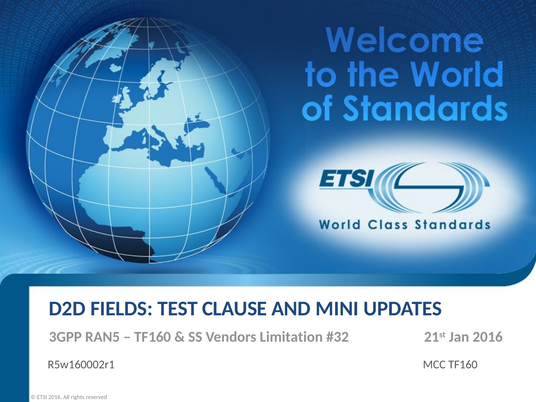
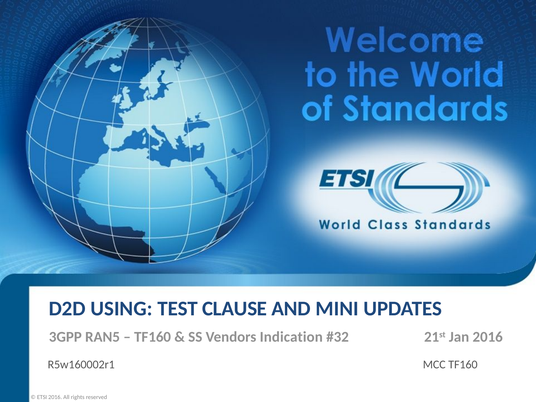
FIELDS: FIELDS -> USING
Limitation: Limitation -> Indication
